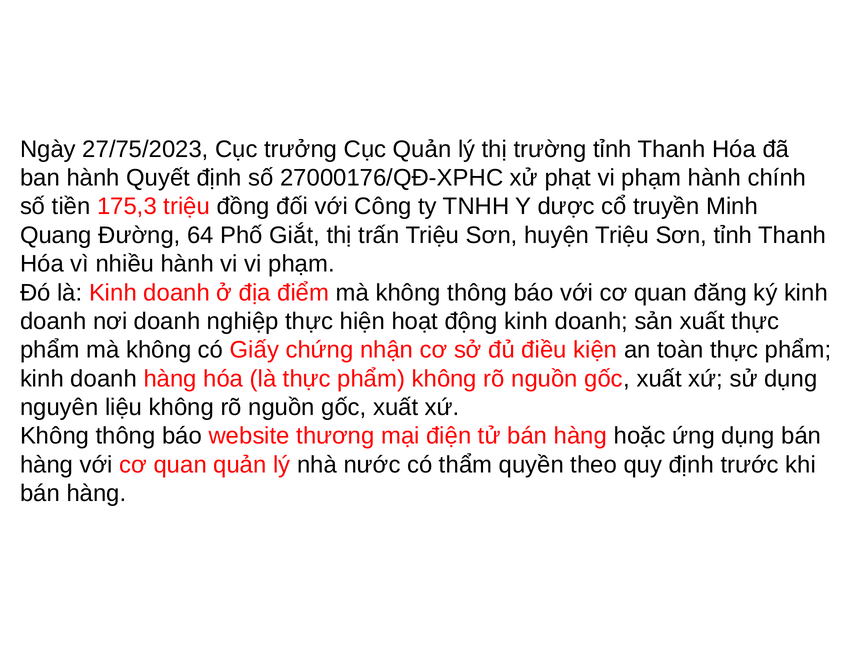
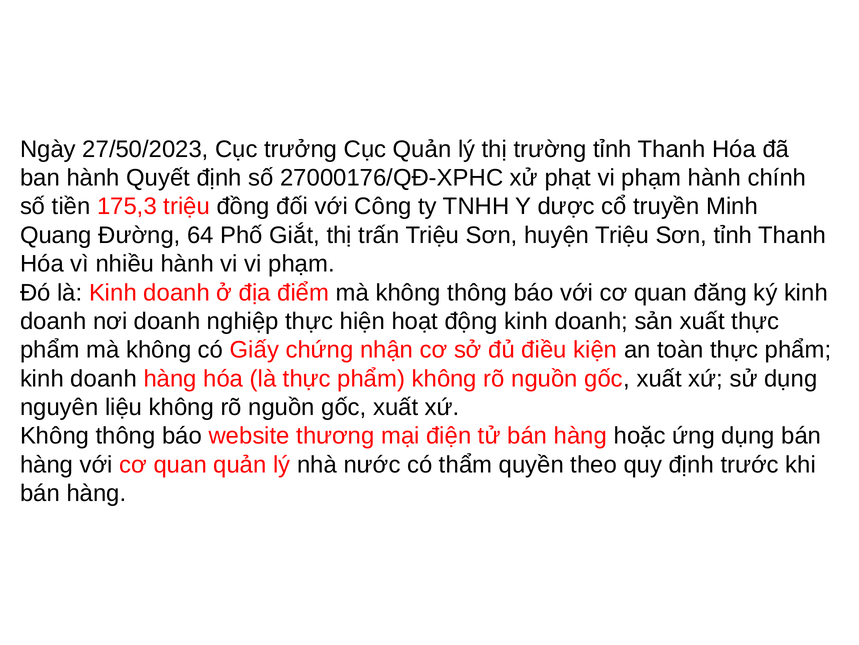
27/75/2023: 27/75/2023 -> 27/50/2023
